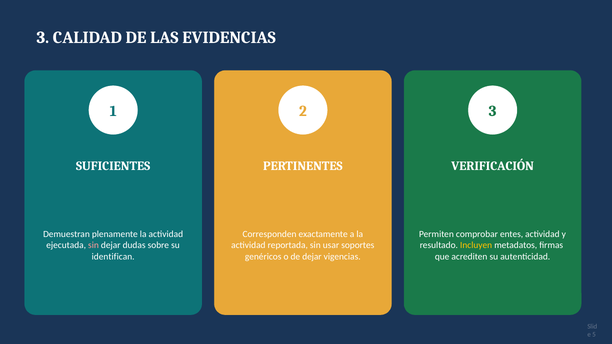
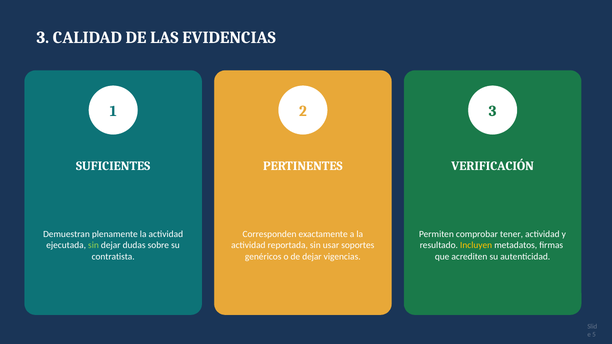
entes: entes -> tener
sin at (93, 245) colour: pink -> light green
identifican: identifican -> contratista
